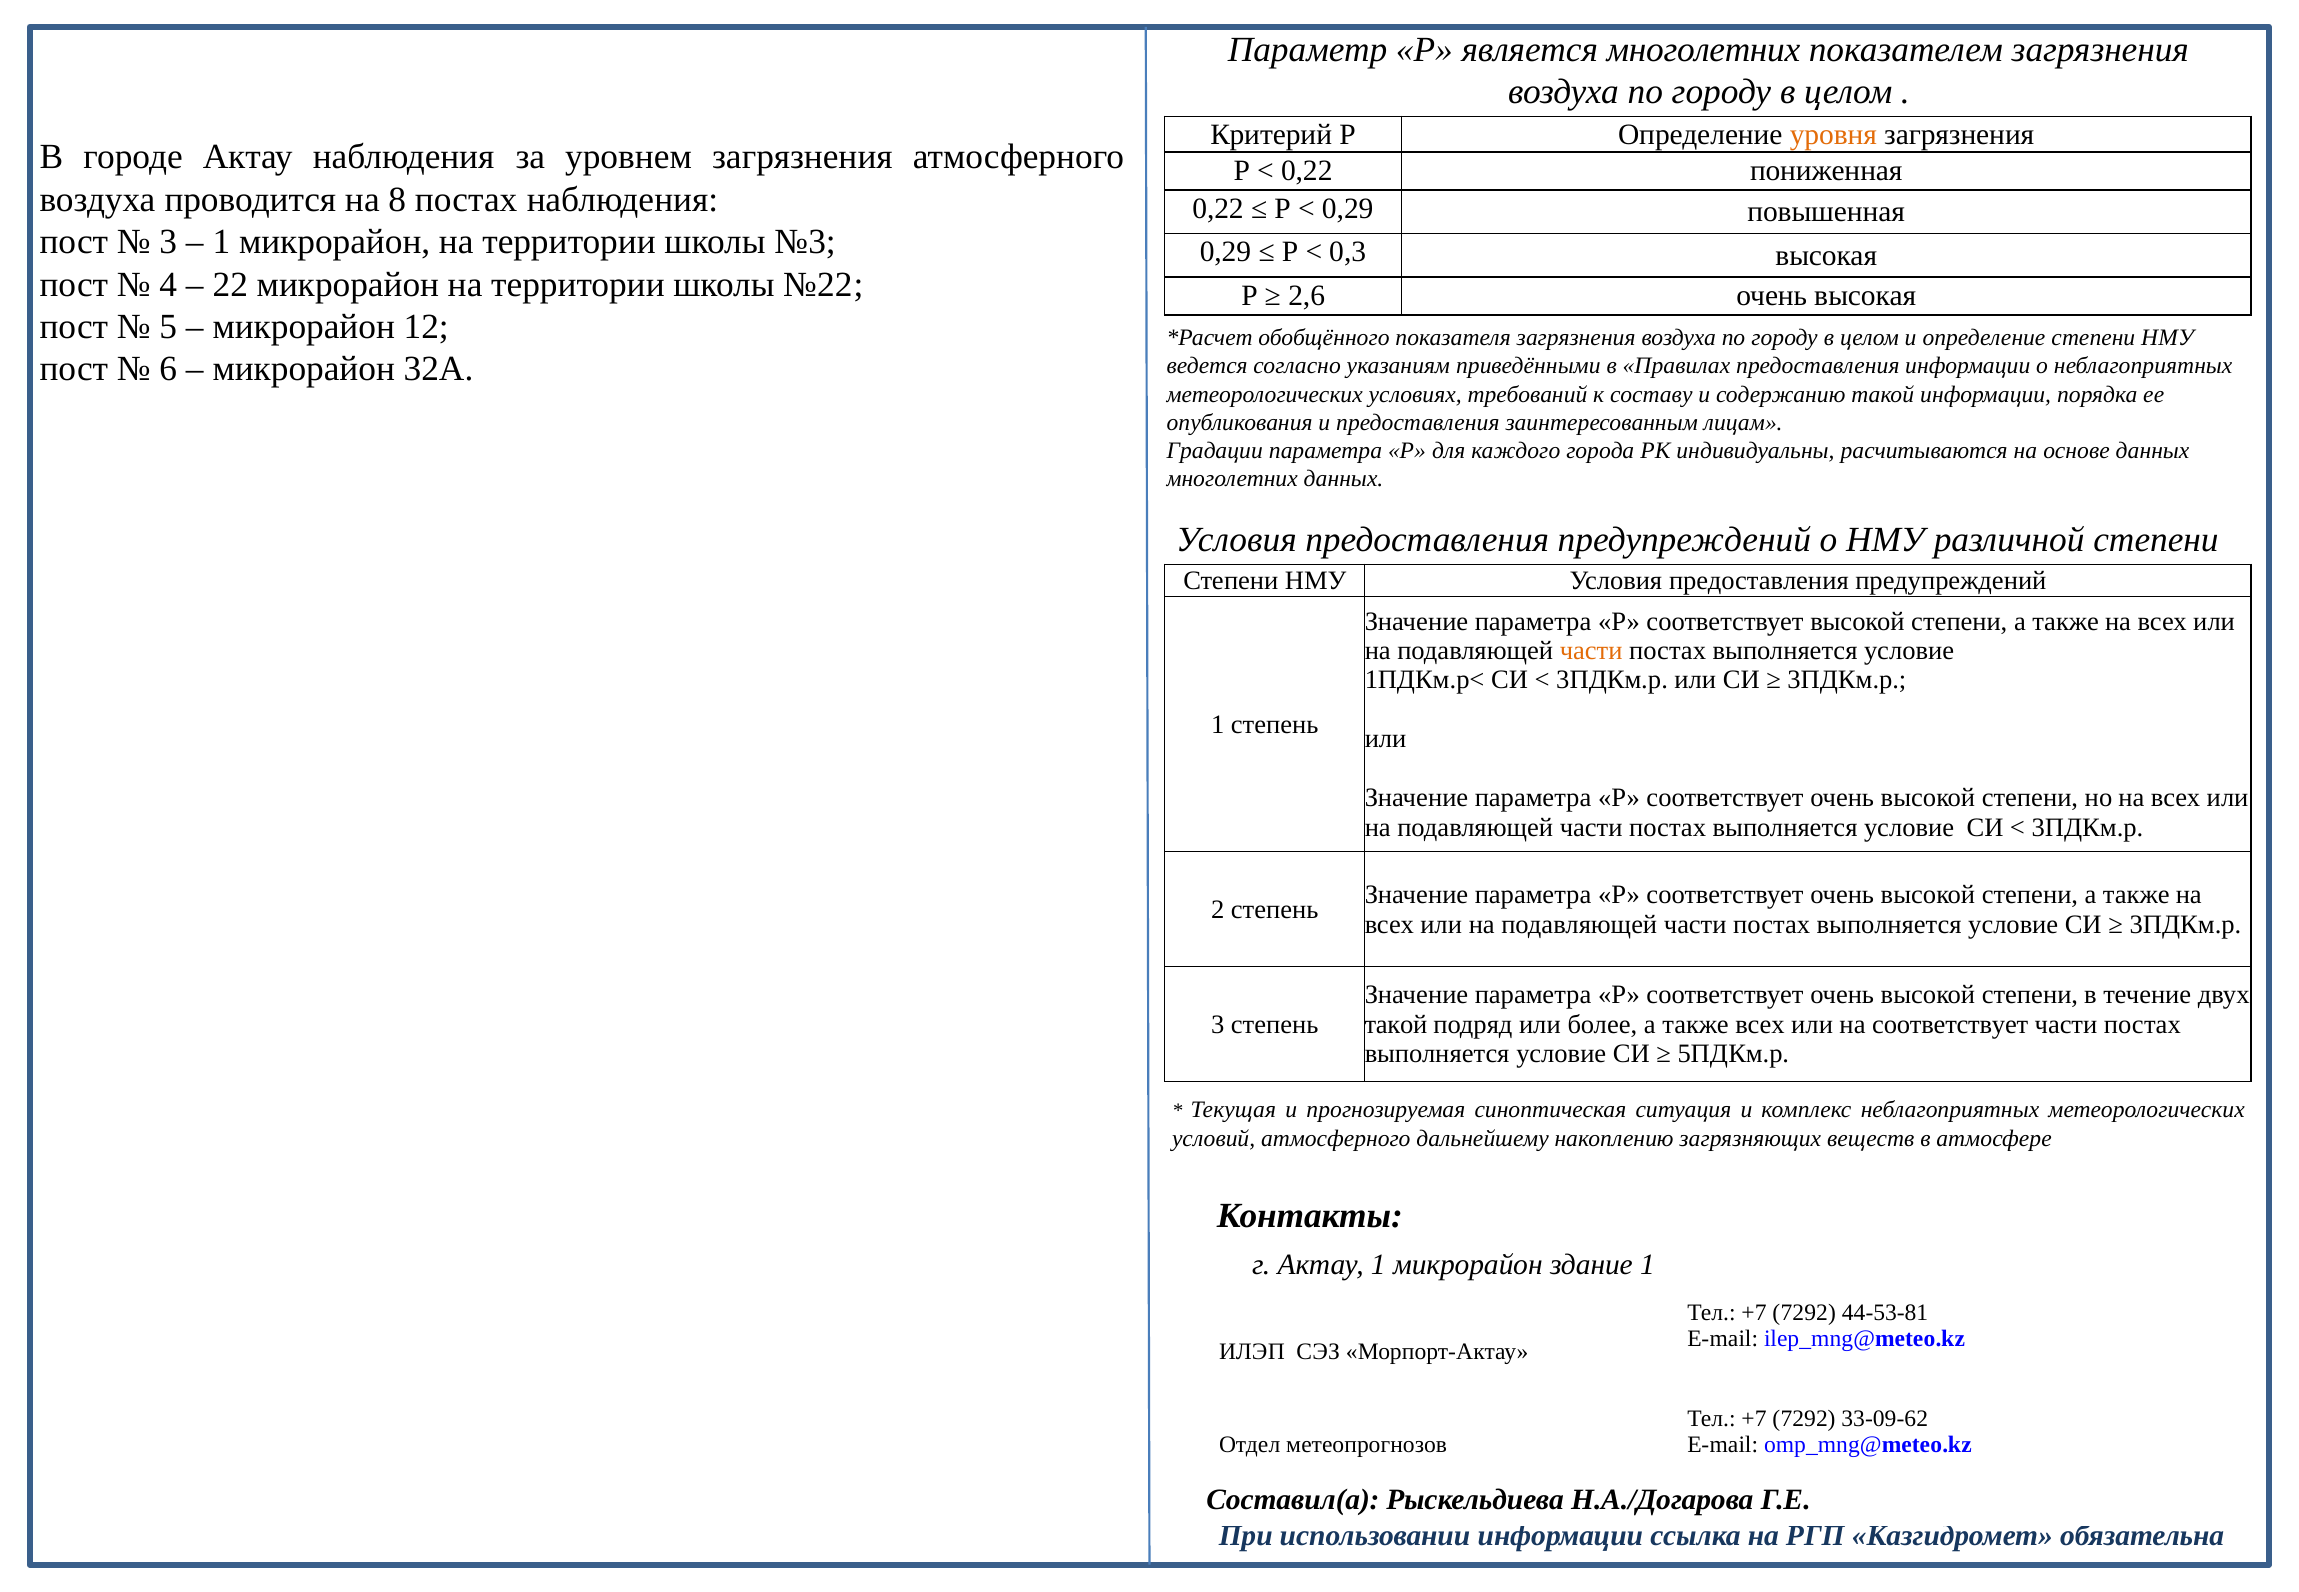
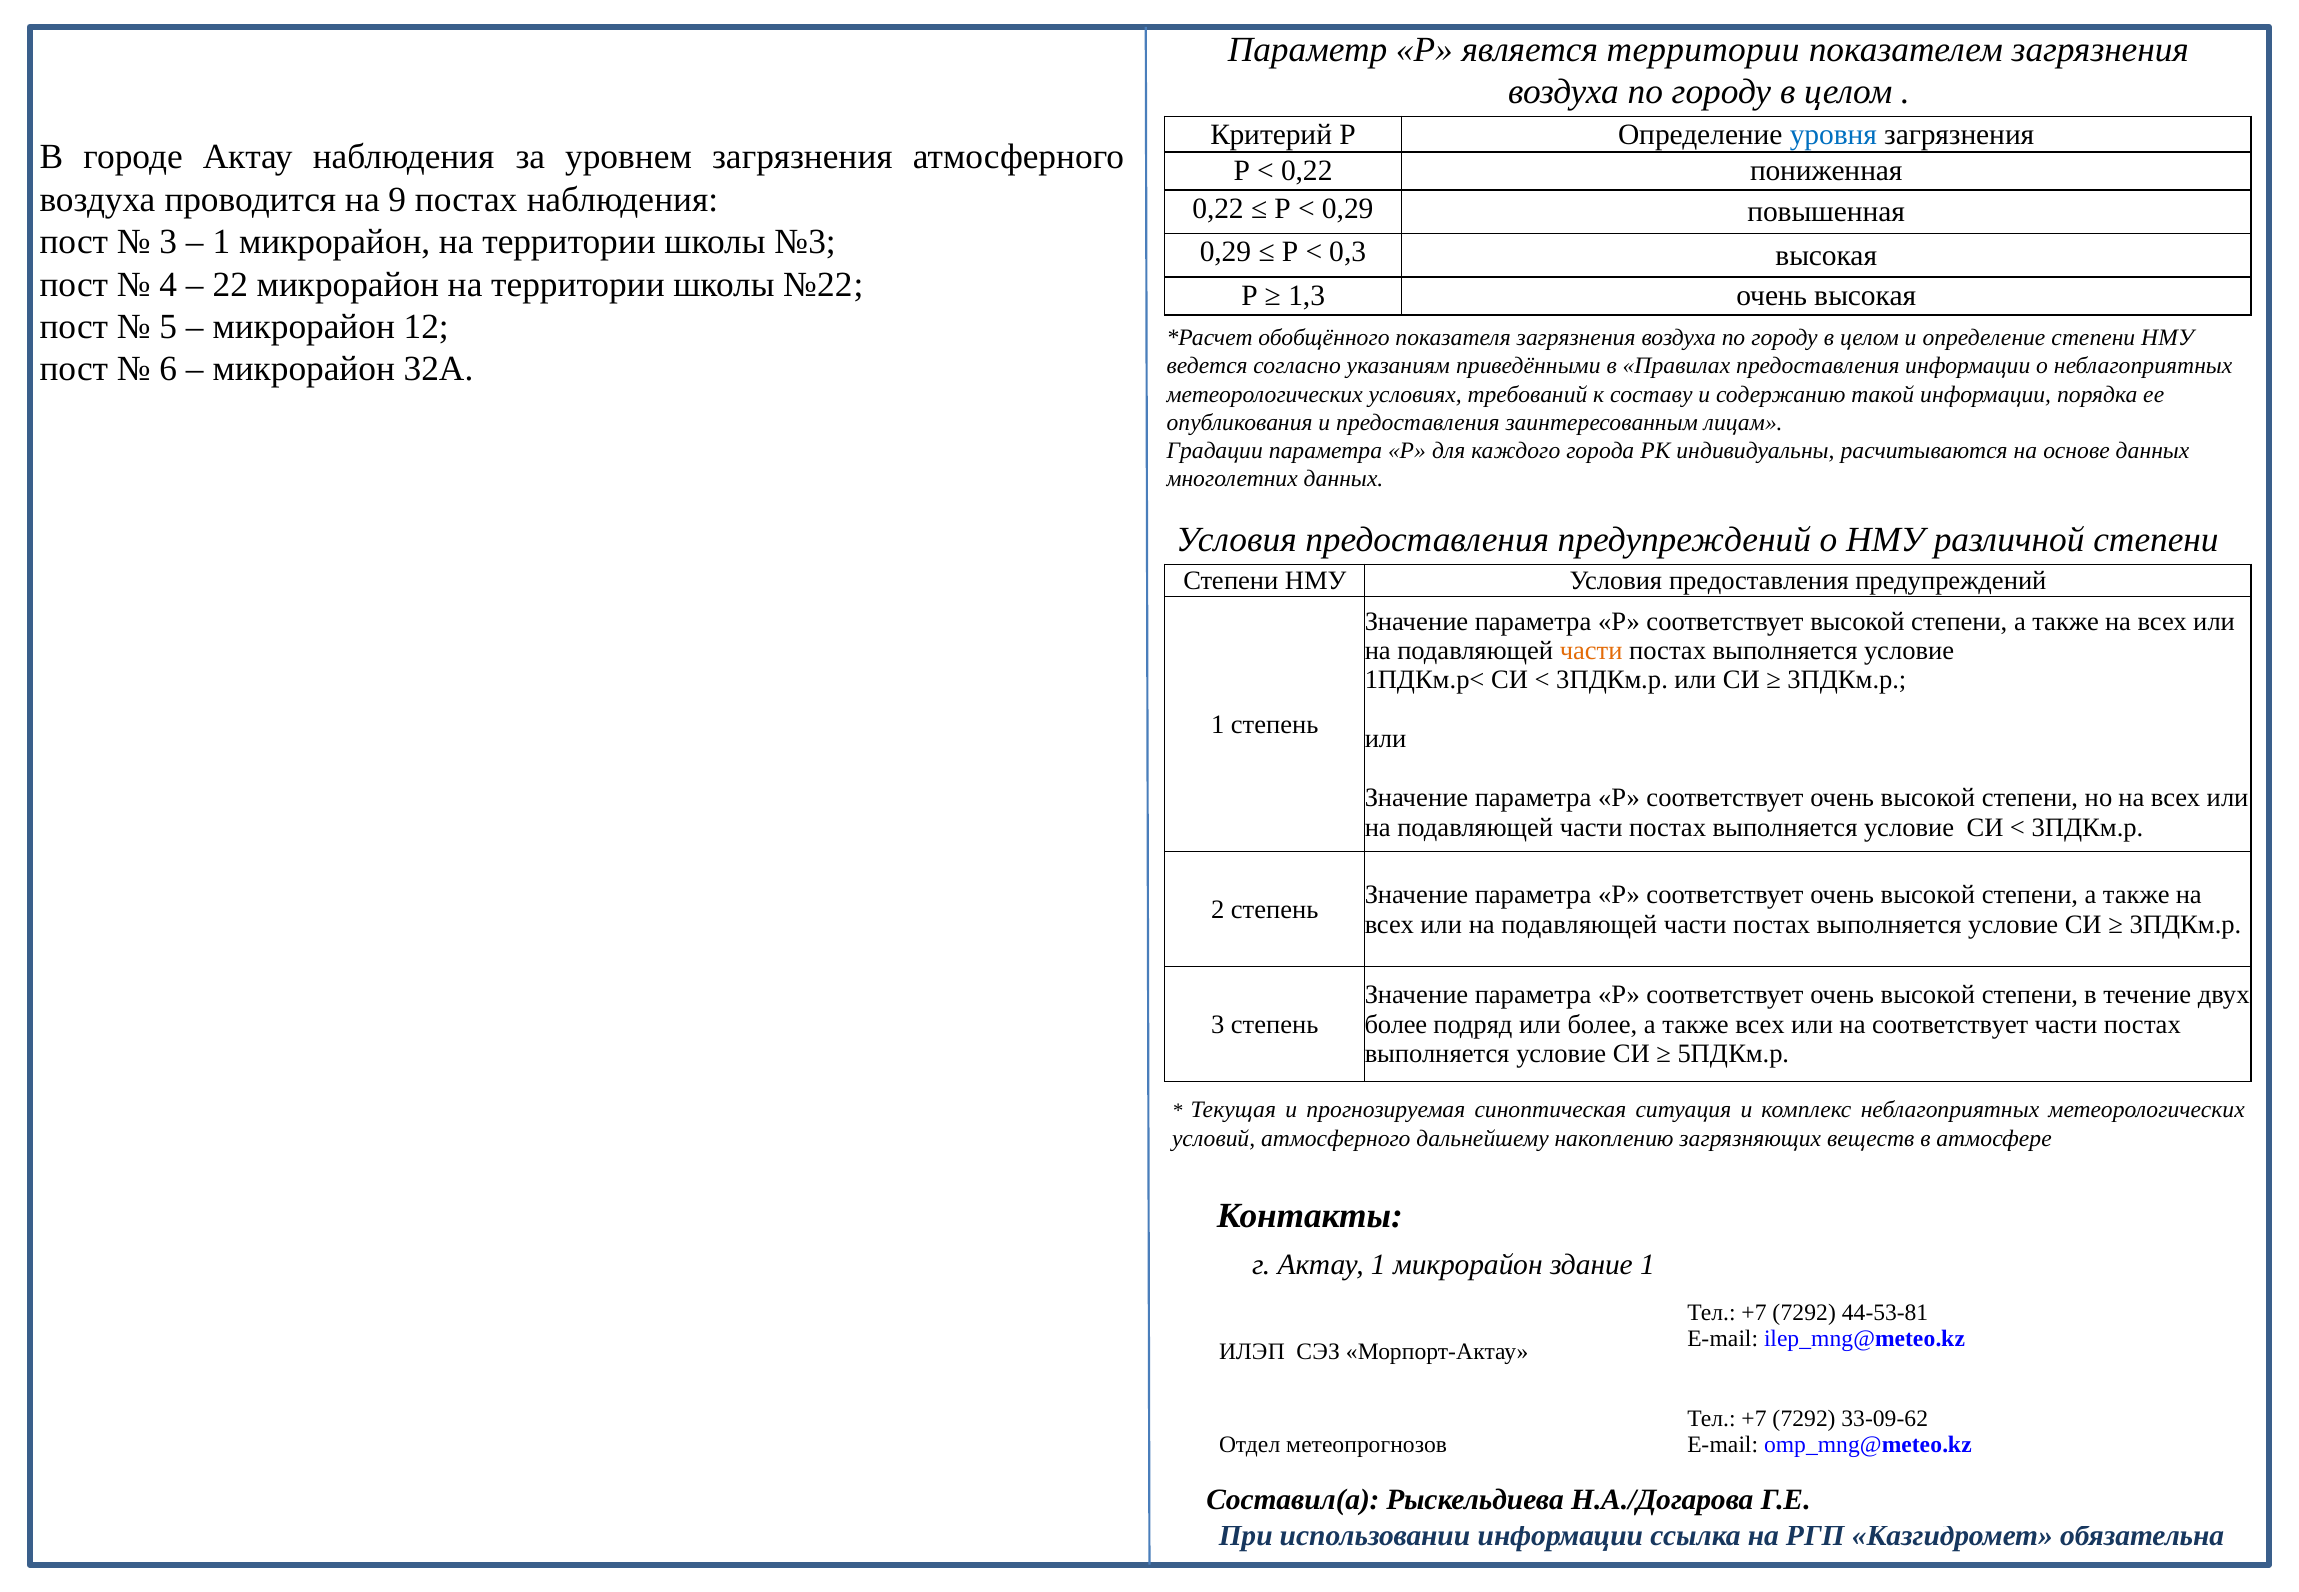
является многолетних: многолетних -> территории
уровня colour: orange -> blue
8: 8 -> 9
2,6: 2,6 -> 1,3
такой at (1396, 1024): такой -> более
